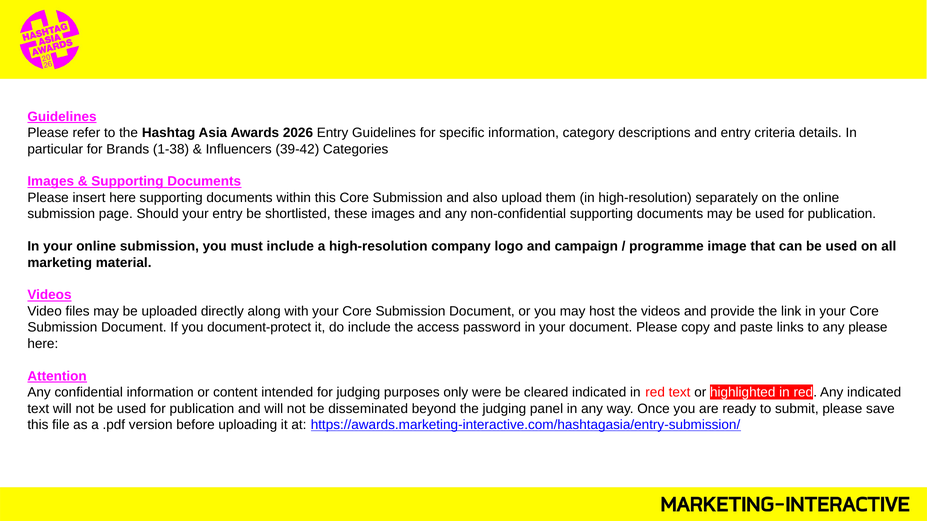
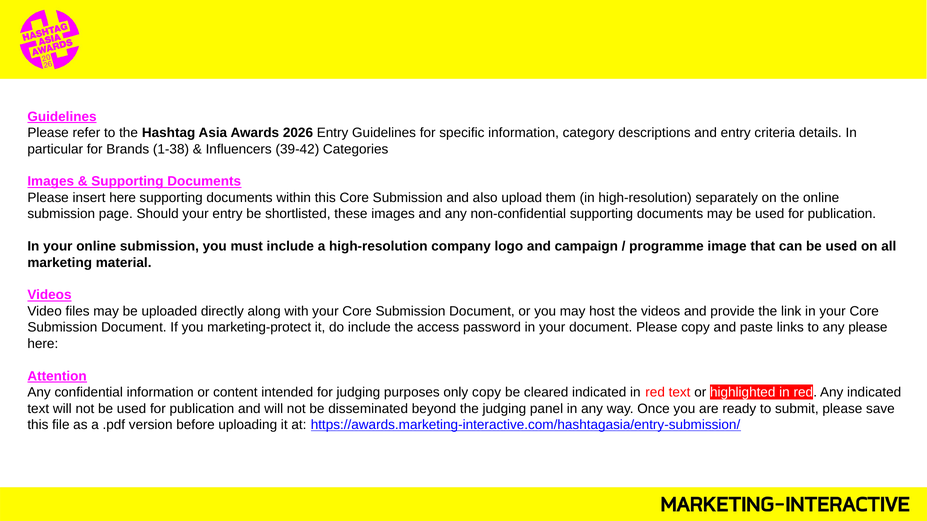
document-protect: document-protect -> marketing-protect
only were: were -> copy
